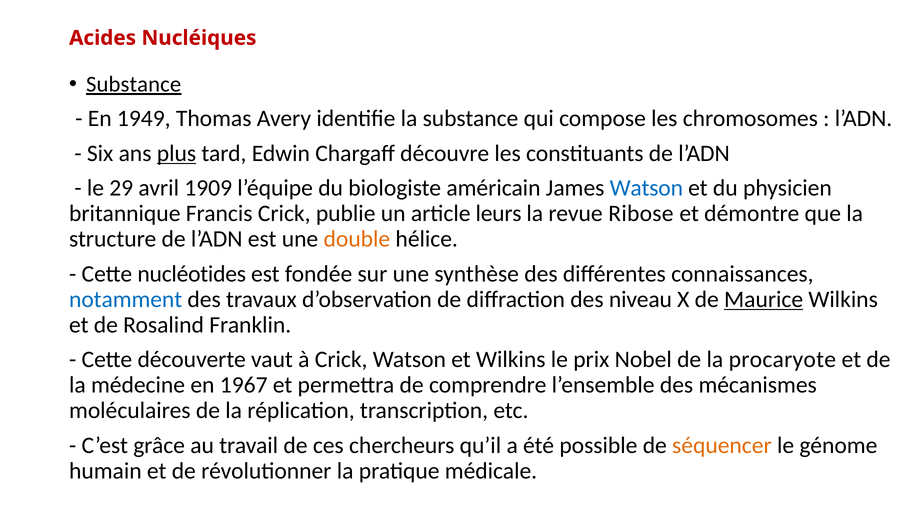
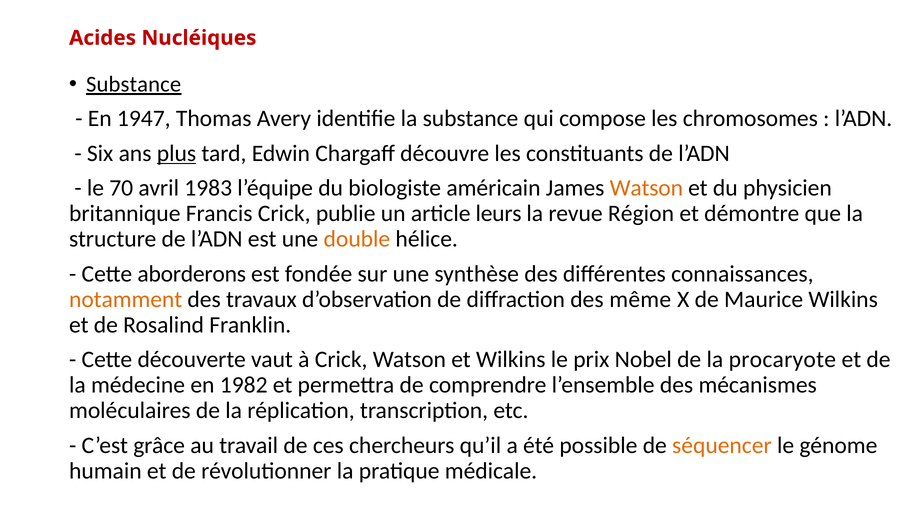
1949: 1949 -> 1947
29: 29 -> 70
1909: 1909 -> 1983
Watson at (646, 188) colour: blue -> orange
Ribose: Ribose -> Région
nucléotides: nucléotides -> aborderons
notamment colour: blue -> orange
niveau: niveau -> même
Maurice underline: present -> none
1967: 1967 -> 1982
